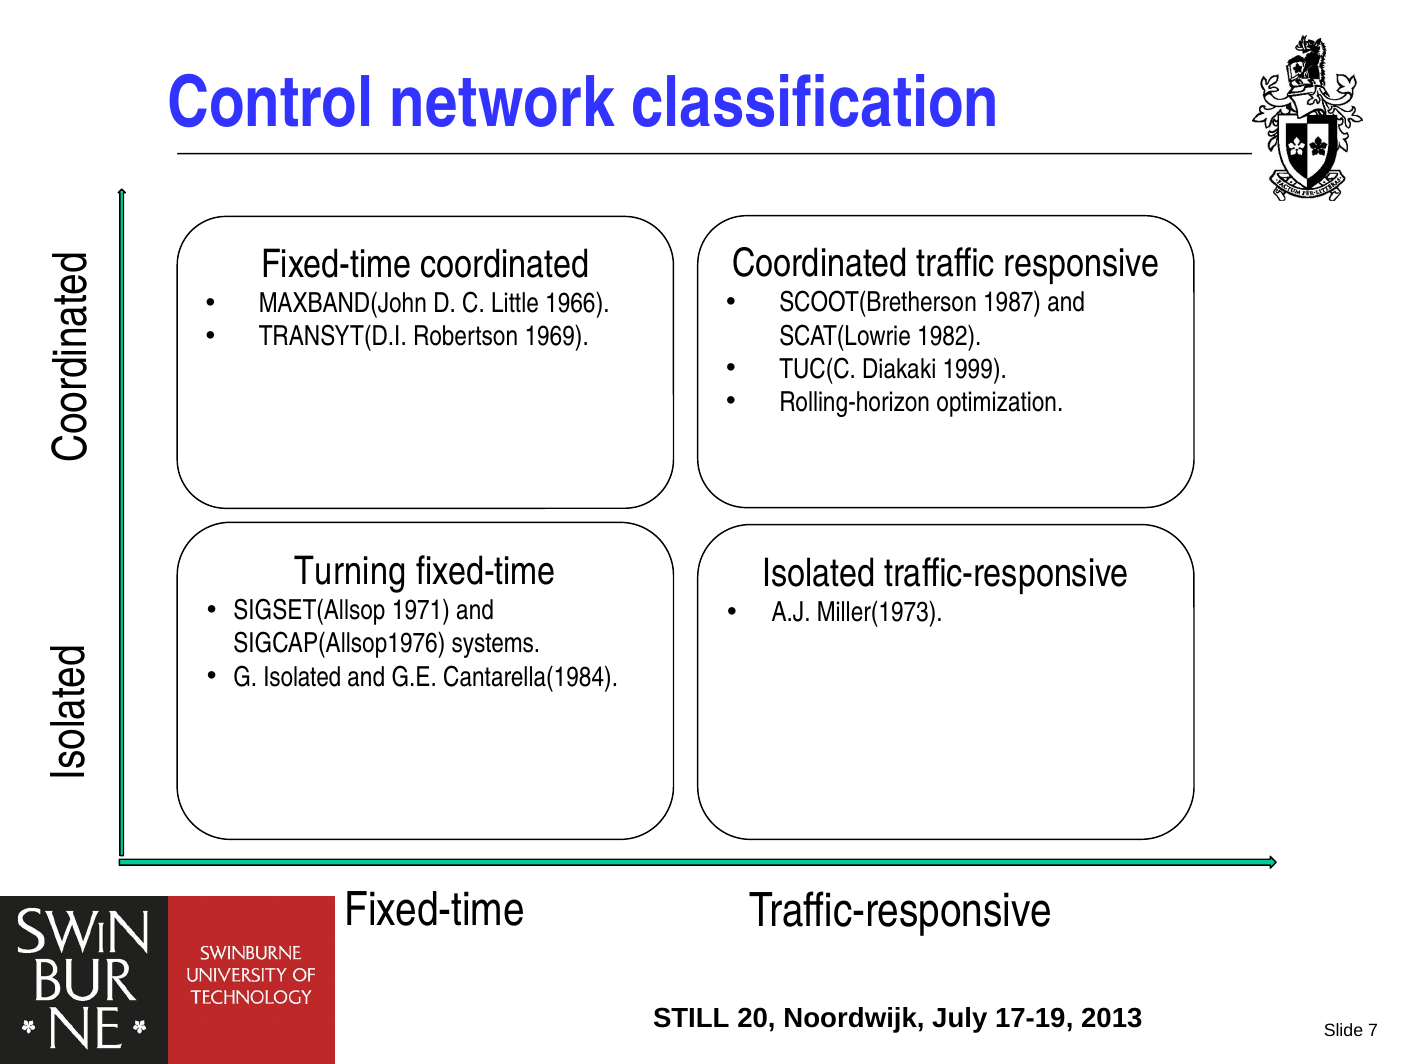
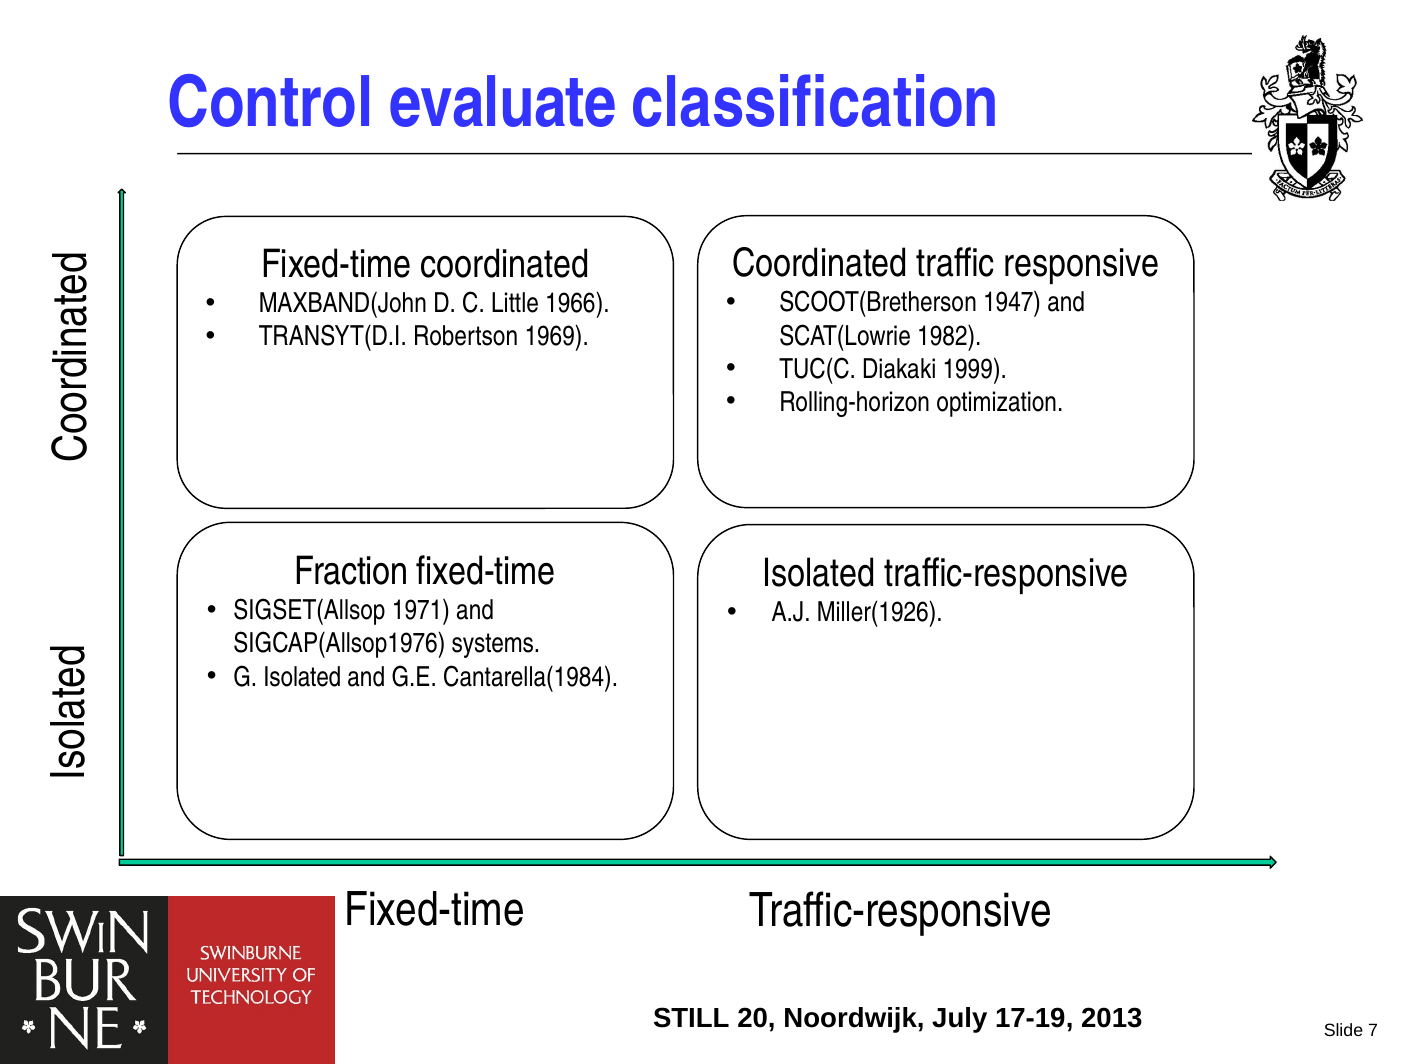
network: network -> evaluate
1987: 1987 -> 1947
Turning: Turning -> Fraction
Miller(1973: Miller(1973 -> Miller(1926
